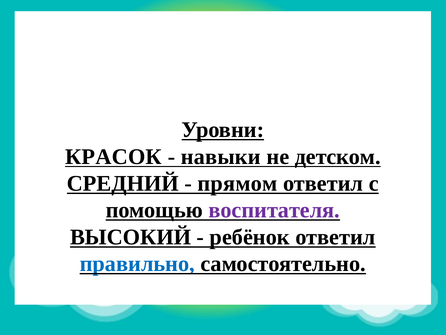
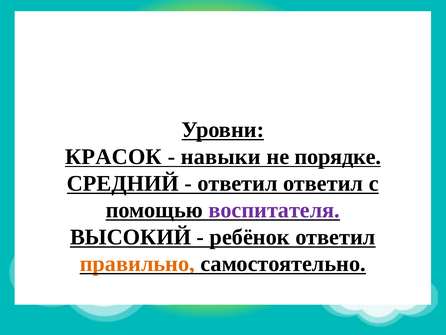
детском: детском -> порядке
прямом at (237, 183): прямом -> ответил
правильно colour: blue -> orange
